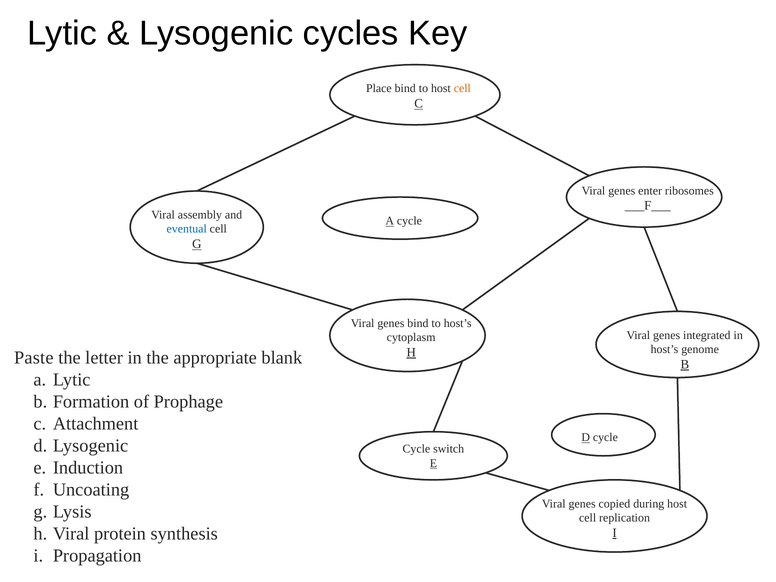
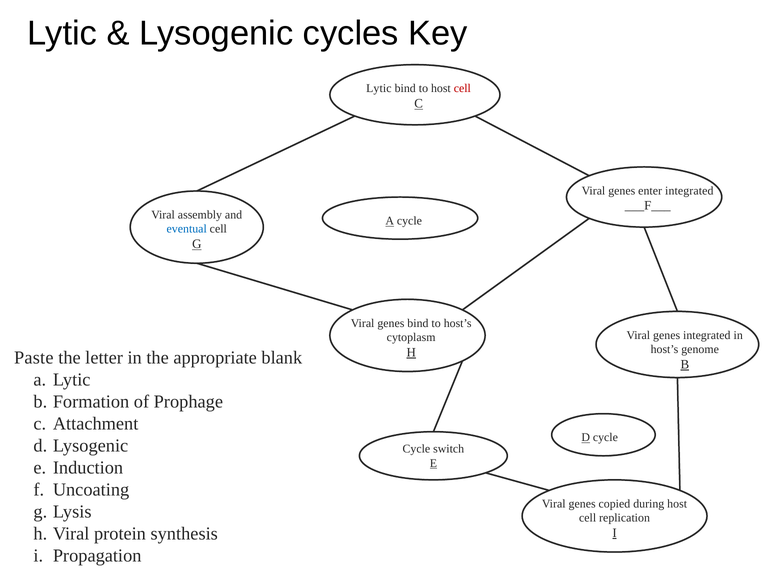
Place at (379, 88): Place -> Lytic
cell at (462, 88) colour: orange -> red
enter ribosomes: ribosomes -> integrated
